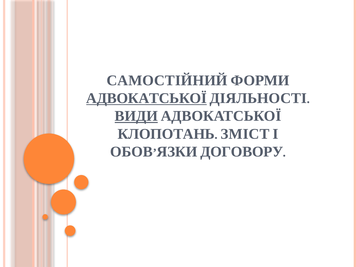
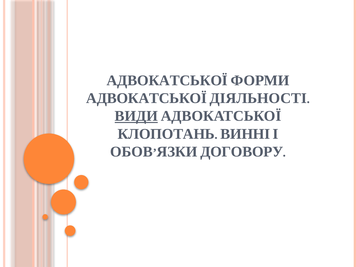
САМОСТІЙНИЙ at (167, 80): САМОСТІЙНИЙ -> АДВОКАТСЬКОЇ
АДВОКАТСЬКОЇ at (147, 98) underline: present -> none
ЗМІСТ: ЗМІСТ -> ВИННІ
